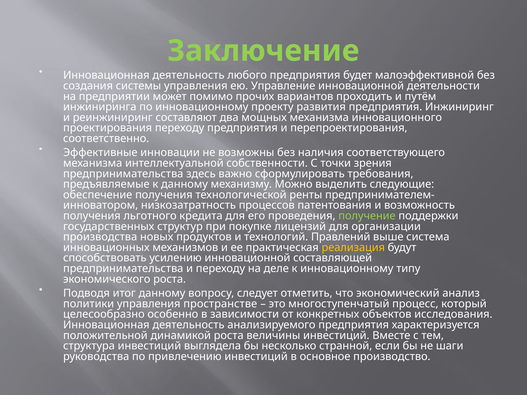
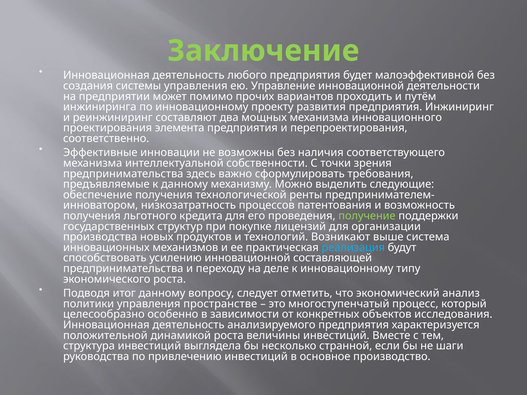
проектирования переходу: переходу -> элемента
Правлений: Правлений -> Возникают
реализация colour: yellow -> light blue
